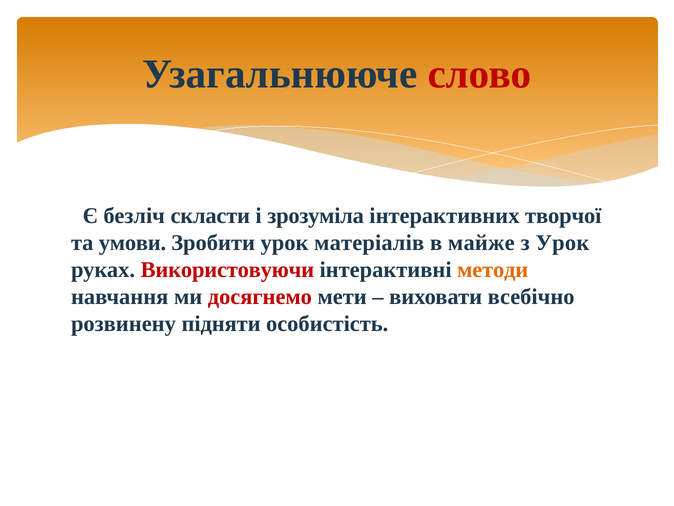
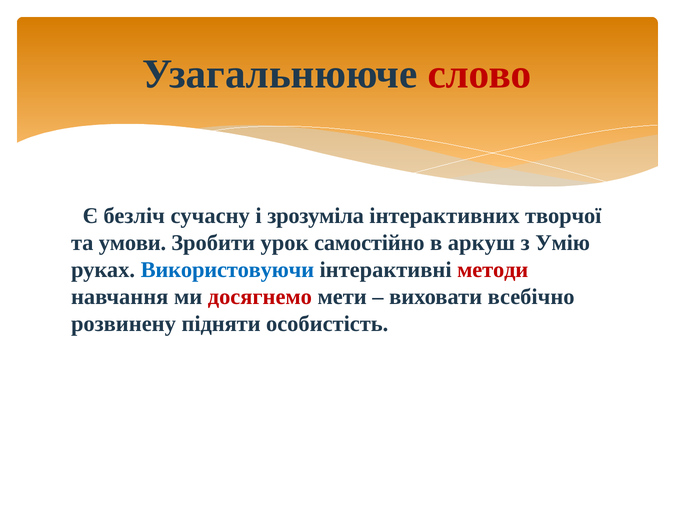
скласти: скласти -> сучасну
матеріалів: матеріалів -> самостійно
майже: майже -> аркуш
з Урок: Урок -> Умію
Використовуючи colour: red -> blue
методи colour: orange -> red
